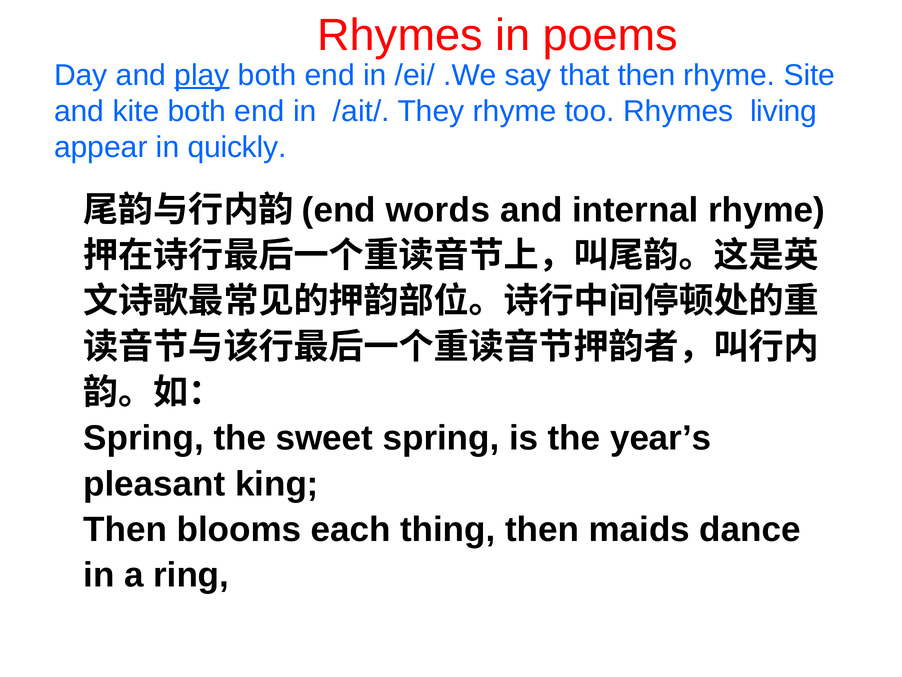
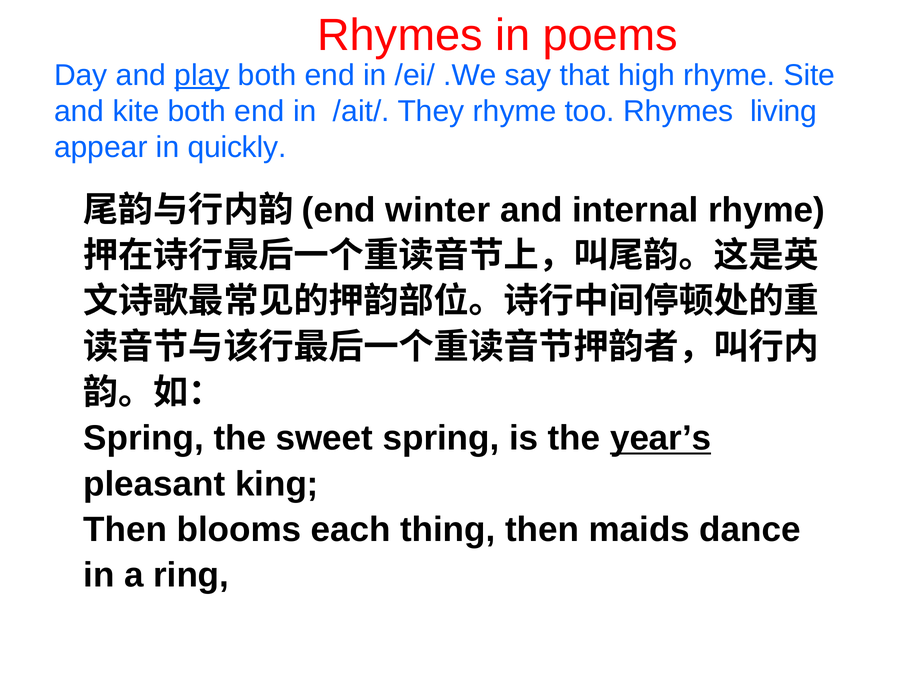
that then: then -> high
words: words -> winter
year’s underline: none -> present
